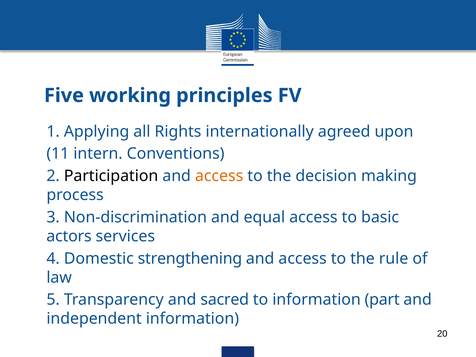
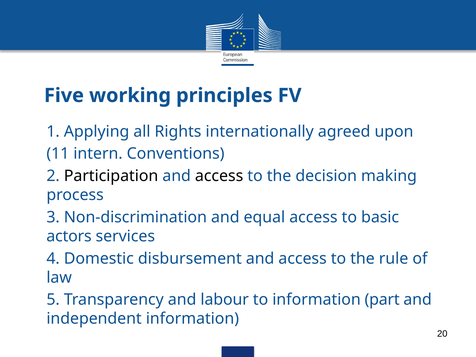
access at (219, 176) colour: orange -> black
strengthening: strengthening -> disbursement
sacred: sacred -> labour
